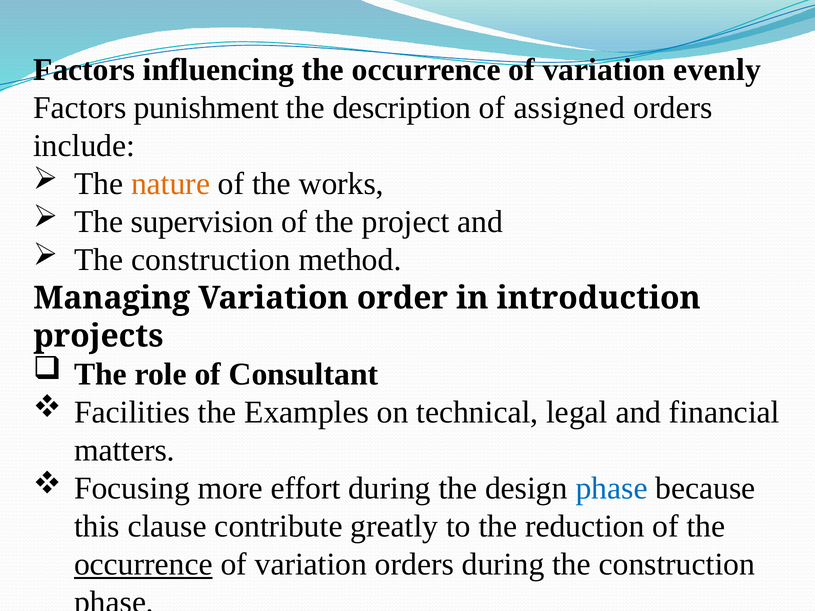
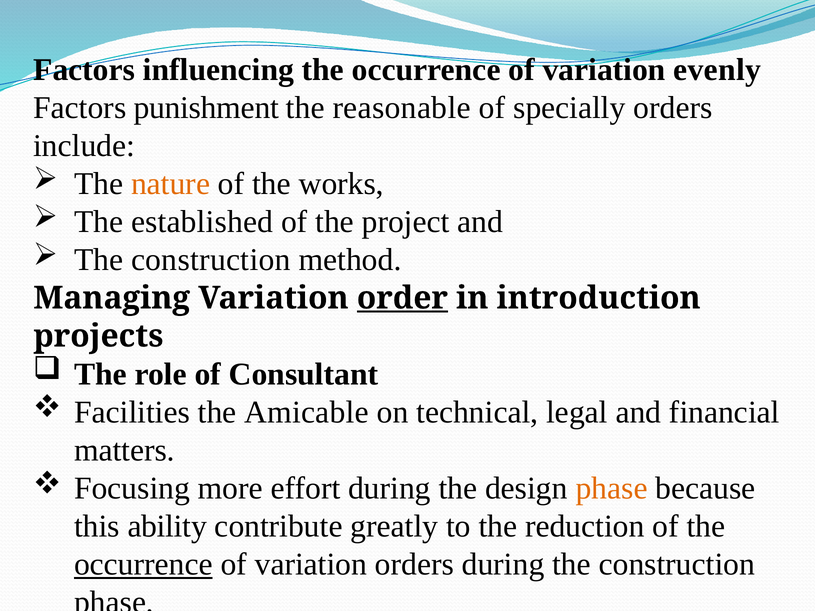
description: description -> reasonable
assigned: assigned -> specially
supervision: supervision -> established
order underline: none -> present
Examples: Examples -> Amicable
phase at (612, 488) colour: blue -> orange
clause: clause -> ability
